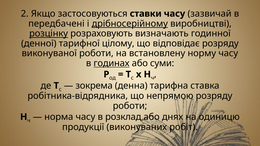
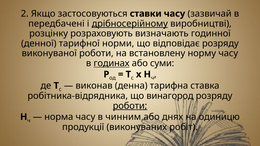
розцінку underline: present -> none
цілому: цілому -> норми
зокрема: зокрема -> виконав
непрямою: непрямою -> винагород
роботи at (130, 106) underline: none -> present
розклад: розклад -> чинним
